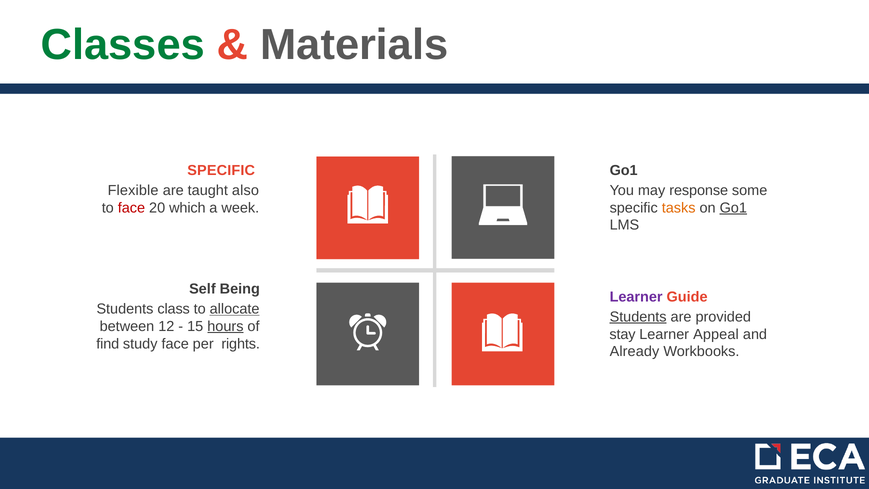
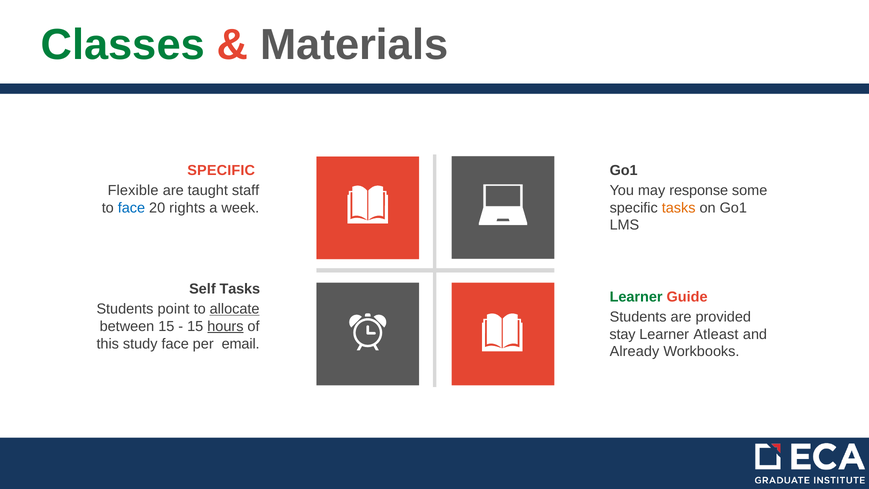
also: also -> staff
face at (131, 208) colour: red -> blue
which: which -> rights
Go1 at (733, 208) underline: present -> none
Self Being: Being -> Tasks
Learner at (636, 297) colour: purple -> green
class: class -> point
Students at (638, 317) underline: present -> none
between 12: 12 -> 15
Appeal: Appeal -> Atleast
find: find -> this
rights: rights -> email
